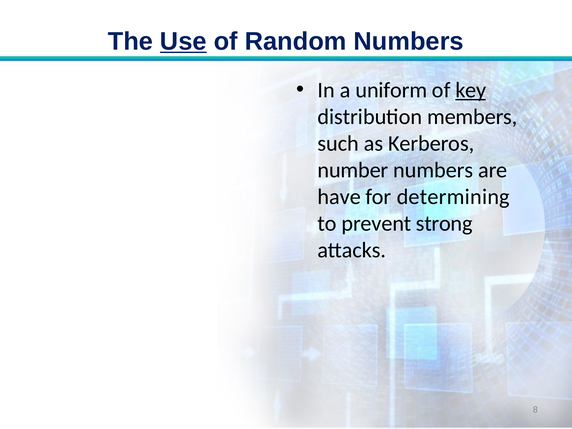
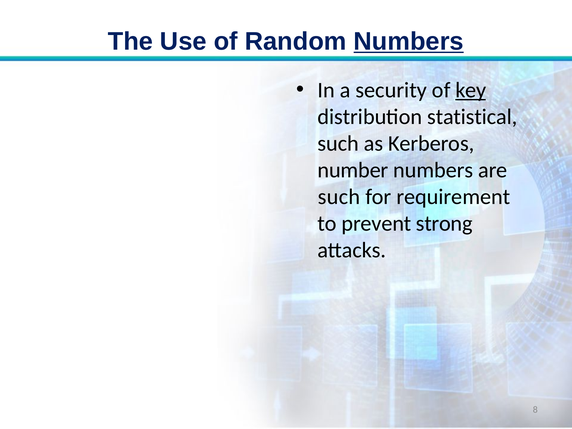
Use underline: present -> none
Numbers at (409, 41) underline: none -> present
uniform: uniform -> security
members: members -> statistical
have at (339, 197): have -> such
determining: determining -> requirement
